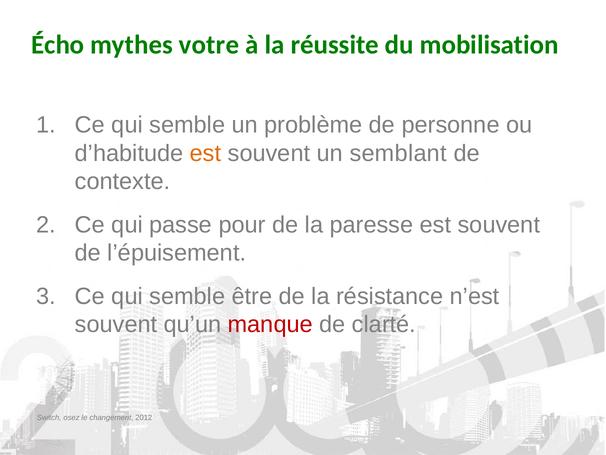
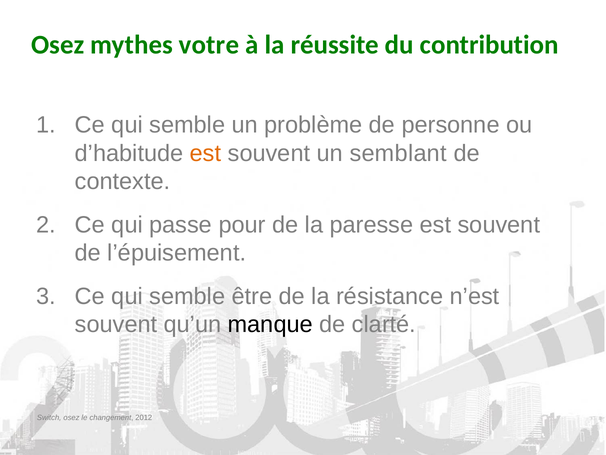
Écho at (58, 45): Écho -> Osez
mobilisation: mobilisation -> contribution
manque colour: red -> black
